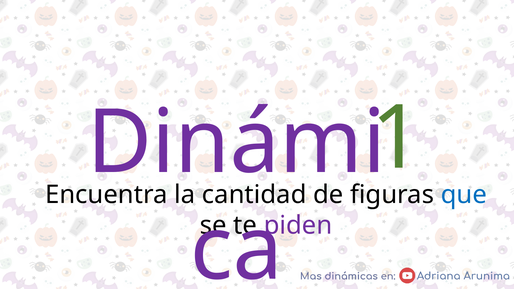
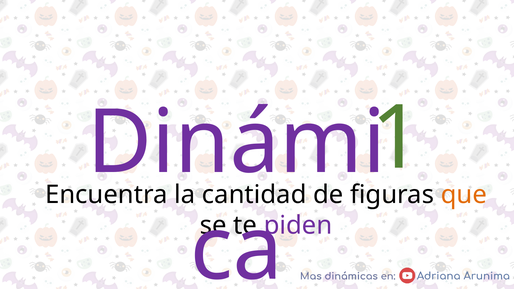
que colour: blue -> orange
